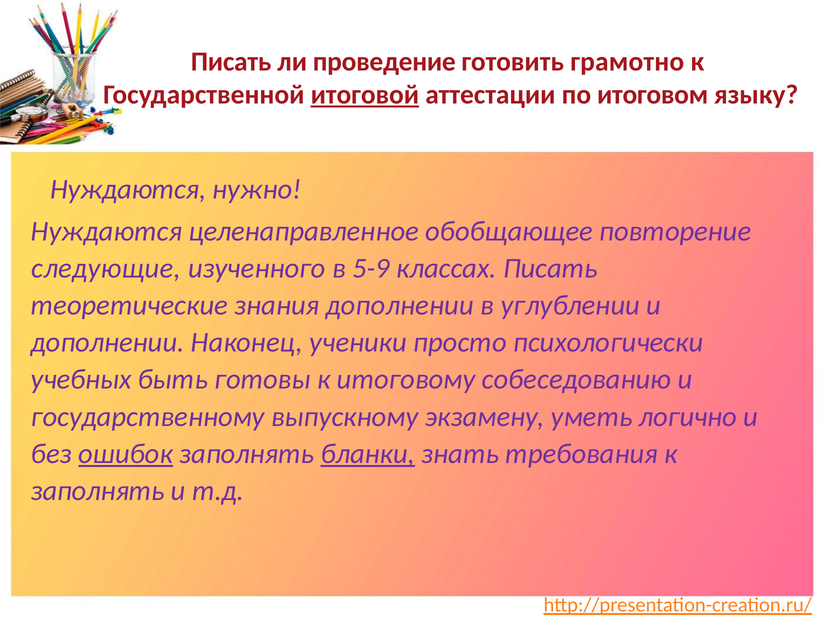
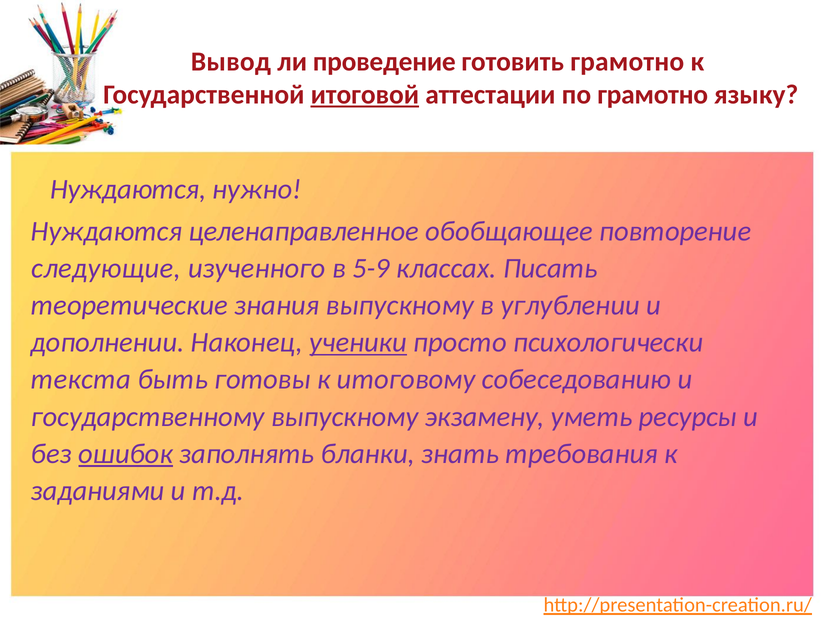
Писать at (231, 62): Писать -> Вывод
по итоговом: итоговом -> грамотно
знания дополнении: дополнении -> выпускному
ученики underline: none -> present
учебных: учебных -> текста
логично: логично -> ресурсы
бланки underline: present -> none
заполнять at (98, 491): заполнять -> заданиями
